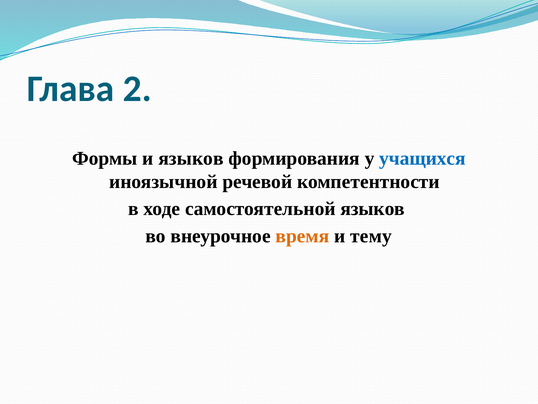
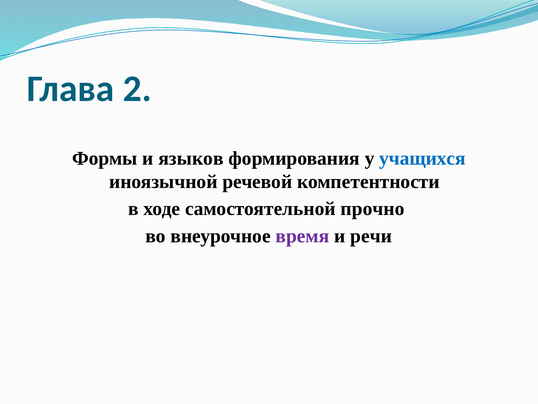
самостоятельной языков: языков -> прочно
время colour: orange -> purple
тему: тему -> речи
